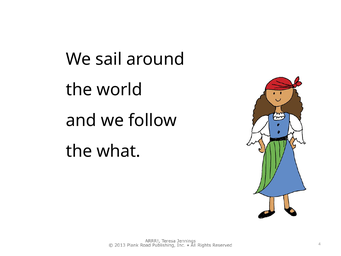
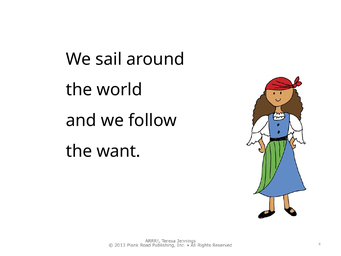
what: what -> want
